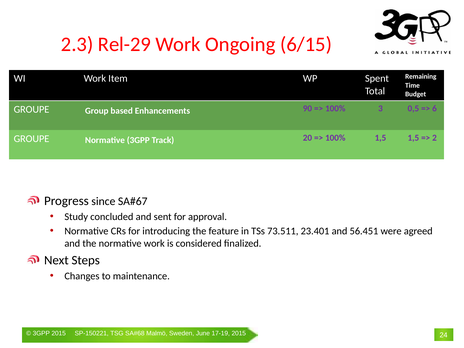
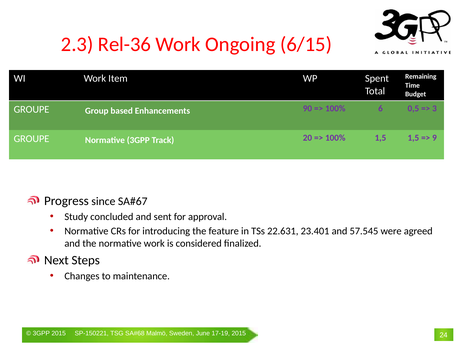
Rel-29: Rel-29 -> Rel-36
3: 3 -> 6
6: 6 -> 3
2: 2 -> 9
73.511: 73.511 -> 22.631
56.451: 56.451 -> 57.545
